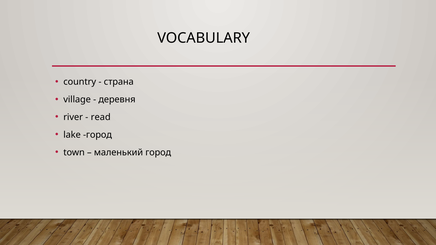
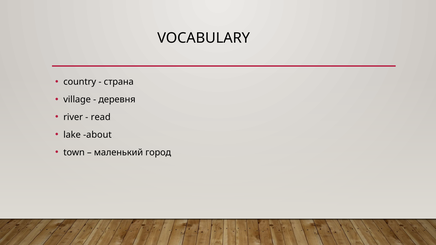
lake город: город -> about
